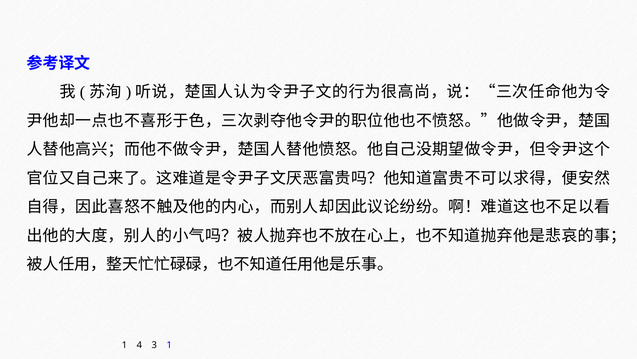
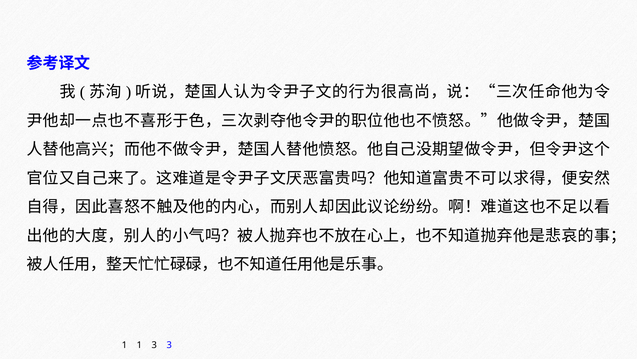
1 4: 4 -> 1
3 1: 1 -> 3
